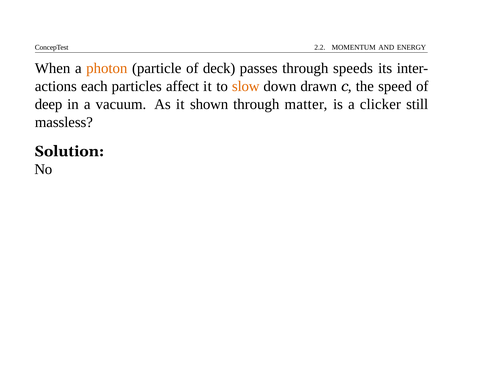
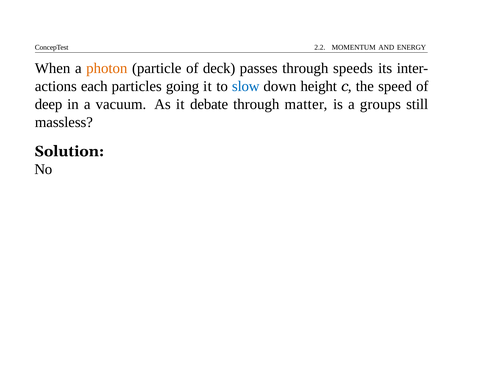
affect: affect -> going
slow colour: orange -> blue
drawn: drawn -> height
shown: shown -> debate
clicker: clicker -> groups
